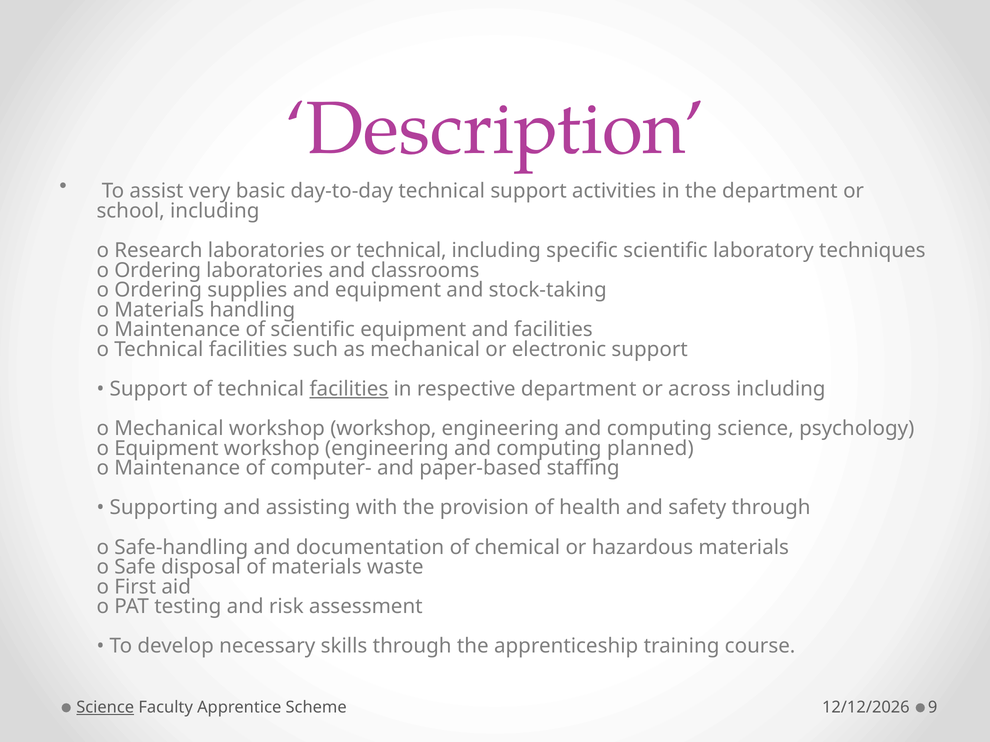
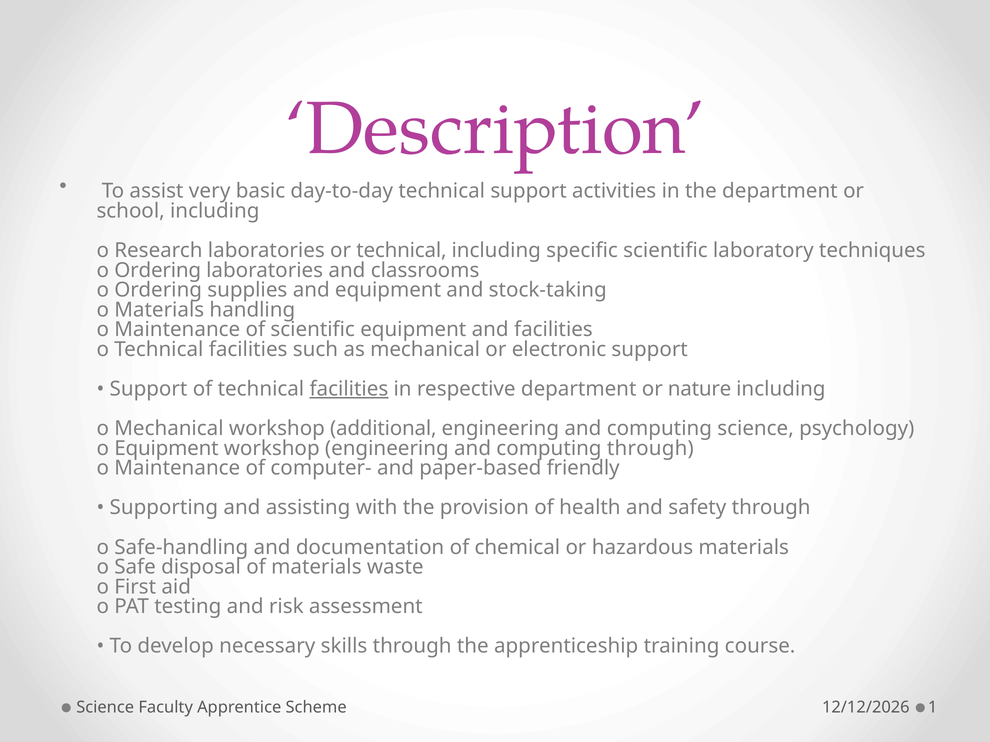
across: across -> nature
workshop workshop: workshop -> additional
computing planned: planned -> through
staffing: staffing -> friendly
Science at (105, 708) underline: present -> none
9: 9 -> 1
